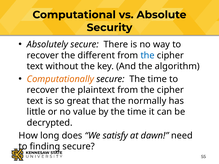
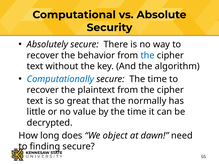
different: different -> behavior
Computationally colour: orange -> blue
satisfy: satisfy -> object
